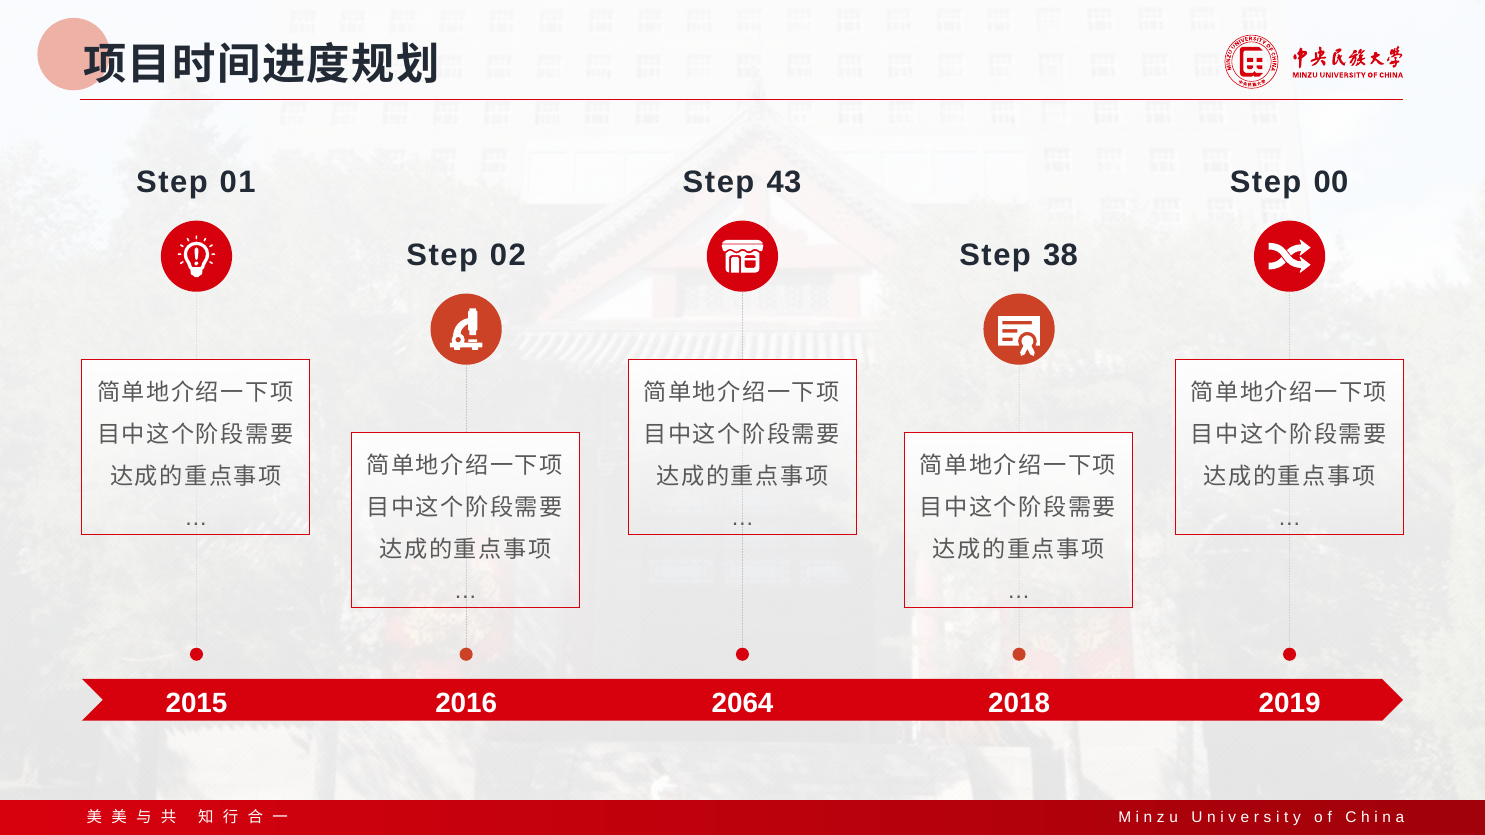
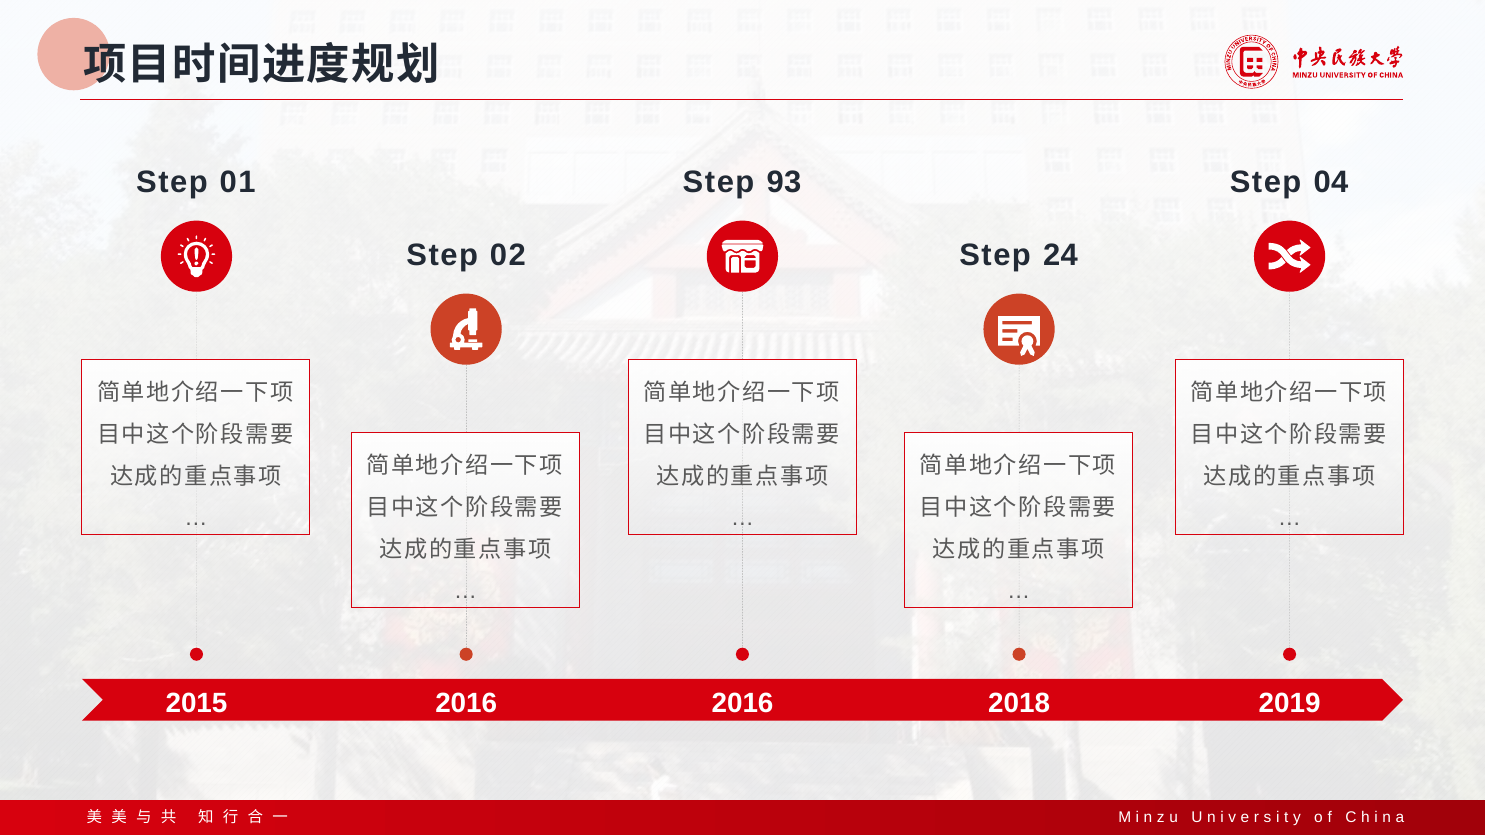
43: 43 -> 93
00: 00 -> 04
38: 38 -> 24
2016 2064: 2064 -> 2016
